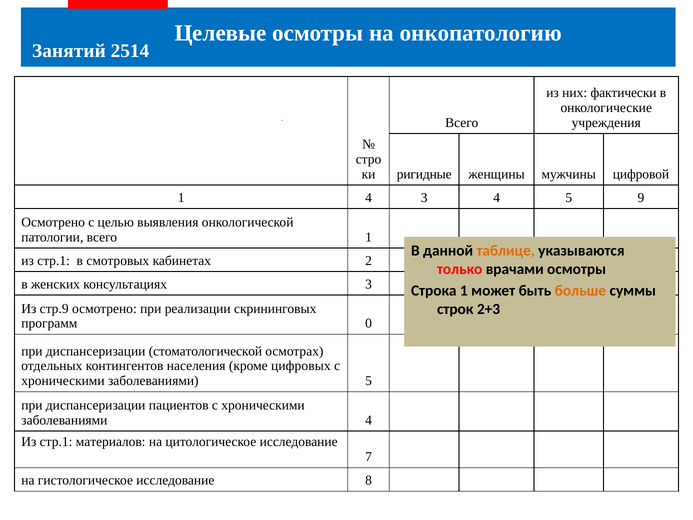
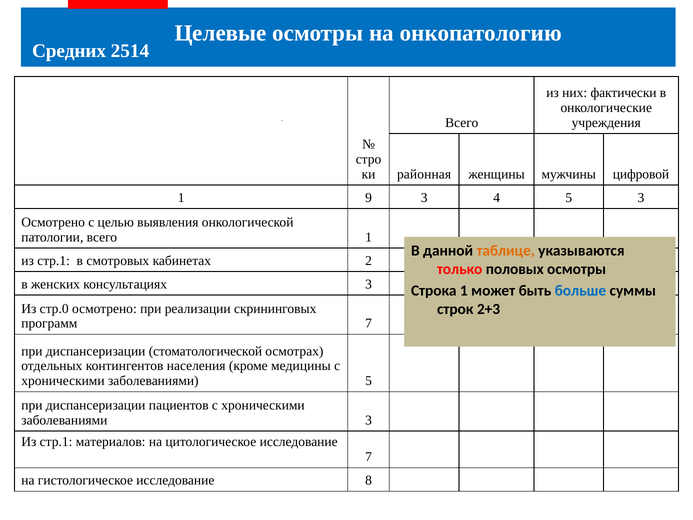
Занятий: Занятий -> Средних
ригидные: ригидные -> районная
1 4: 4 -> 9
5 9: 9 -> 3
врачами: врачами -> половых
больше colour: orange -> blue
стр.9: стр.9 -> стр.0
программ 0: 0 -> 7
цифровых: цифровых -> медицины
заболеваниями 4: 4 -> 3
